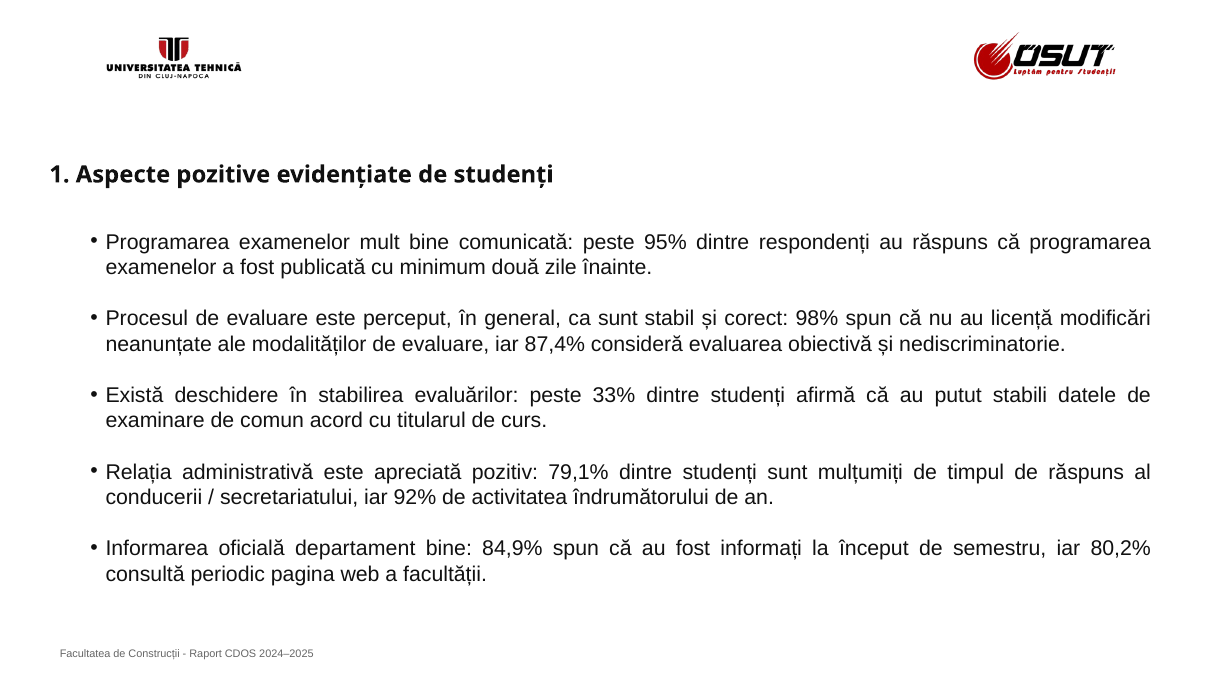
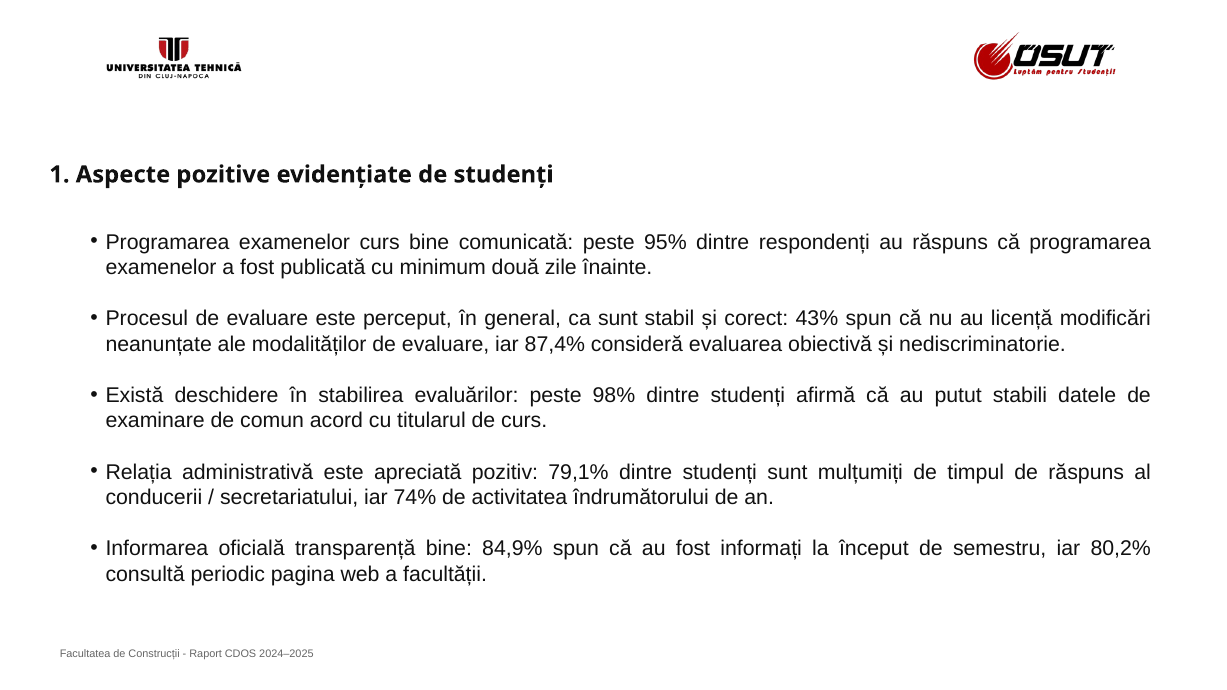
examenelor mult: mult -> curs
98%: 98% -> 43%
33%: 33% -> 98%
92%: 92% -> 74%
departament: departament -> transparență
